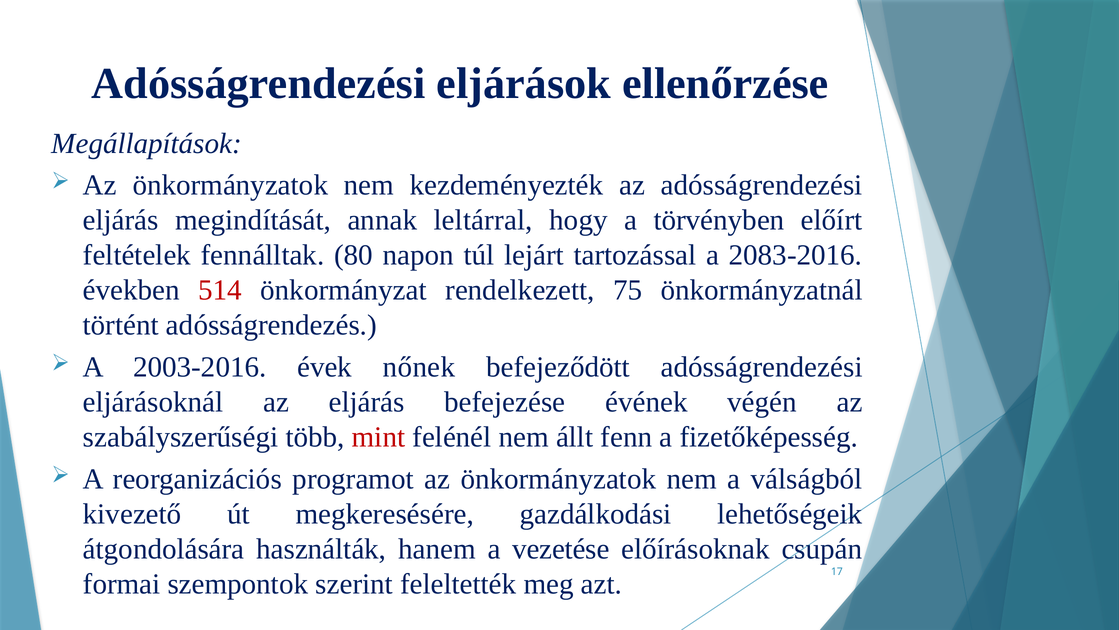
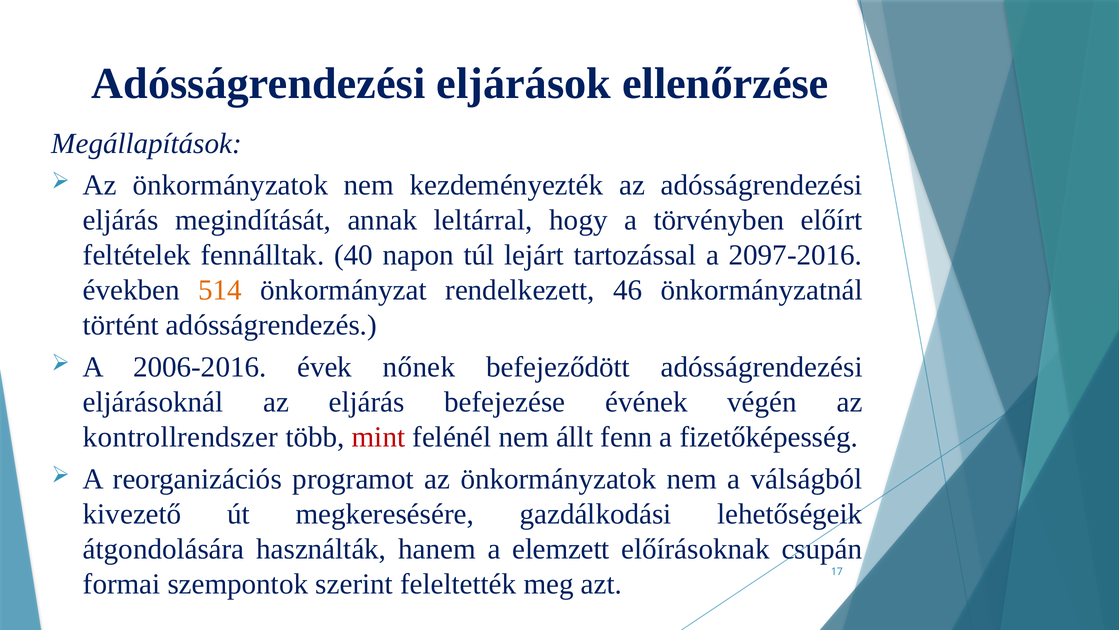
80: 80 -> 40
2083-2016: 2083-2016 -> 2097-2016
514 colour: red -> orange
75: 75 -> 46
2003-2016: 2003-2016 -> 2006-2016
szabályszerűségi: szabályszerűségi -> kontrollrendszer
vezetése: vezetése -> elemzett
